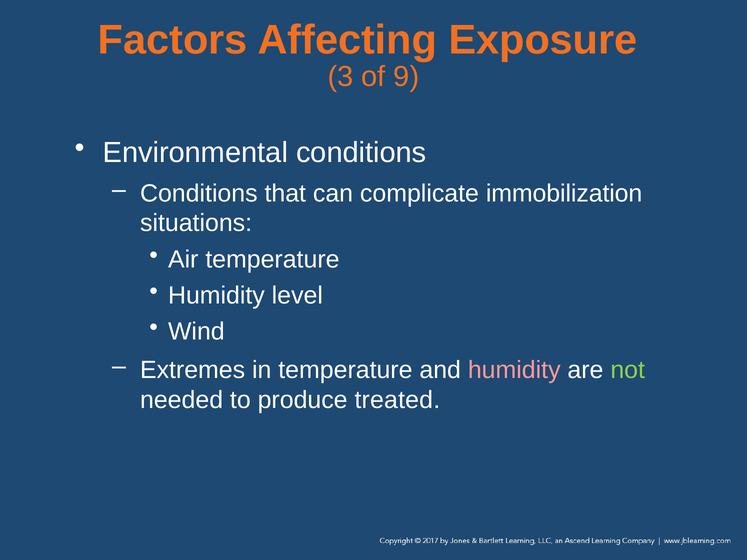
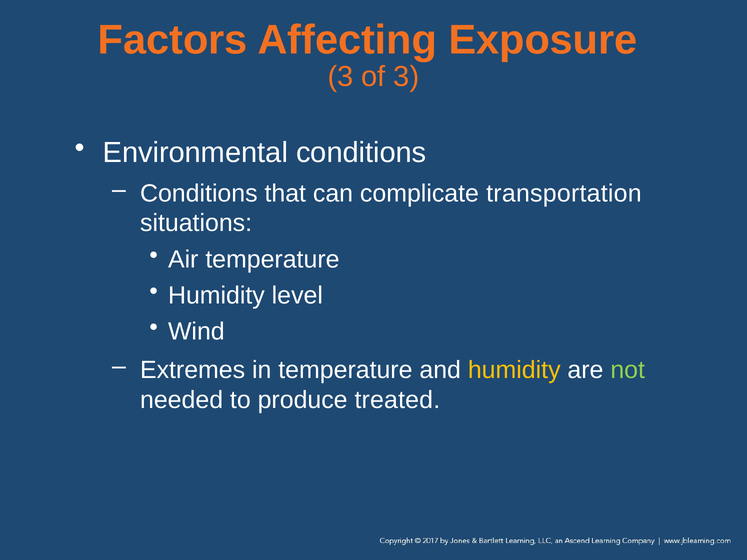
of 9: 9 -> 3
immobilization: immobilization -> transportation
humidity at (514, 370) colour: pink -> yellow
